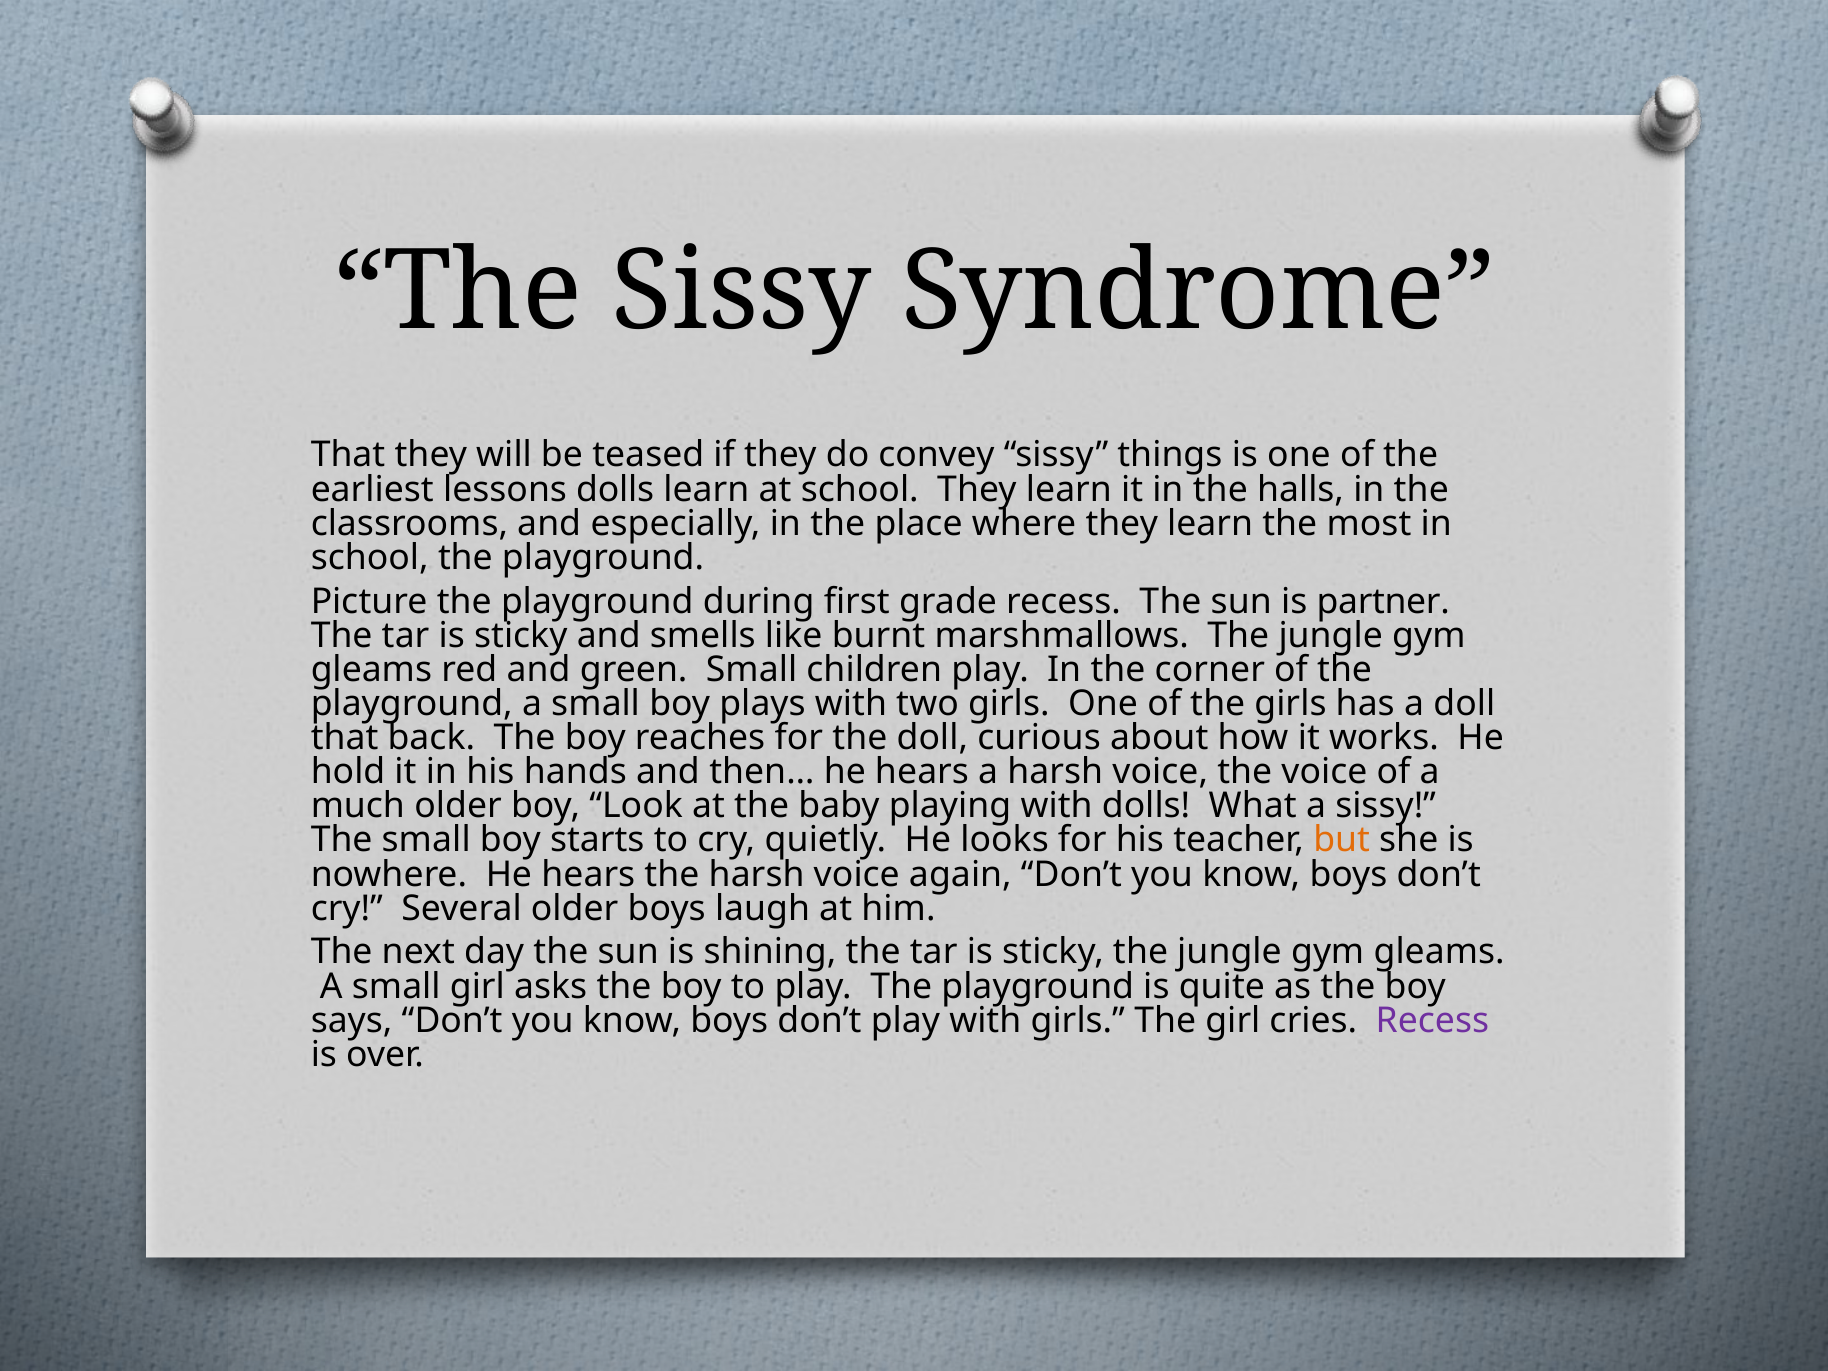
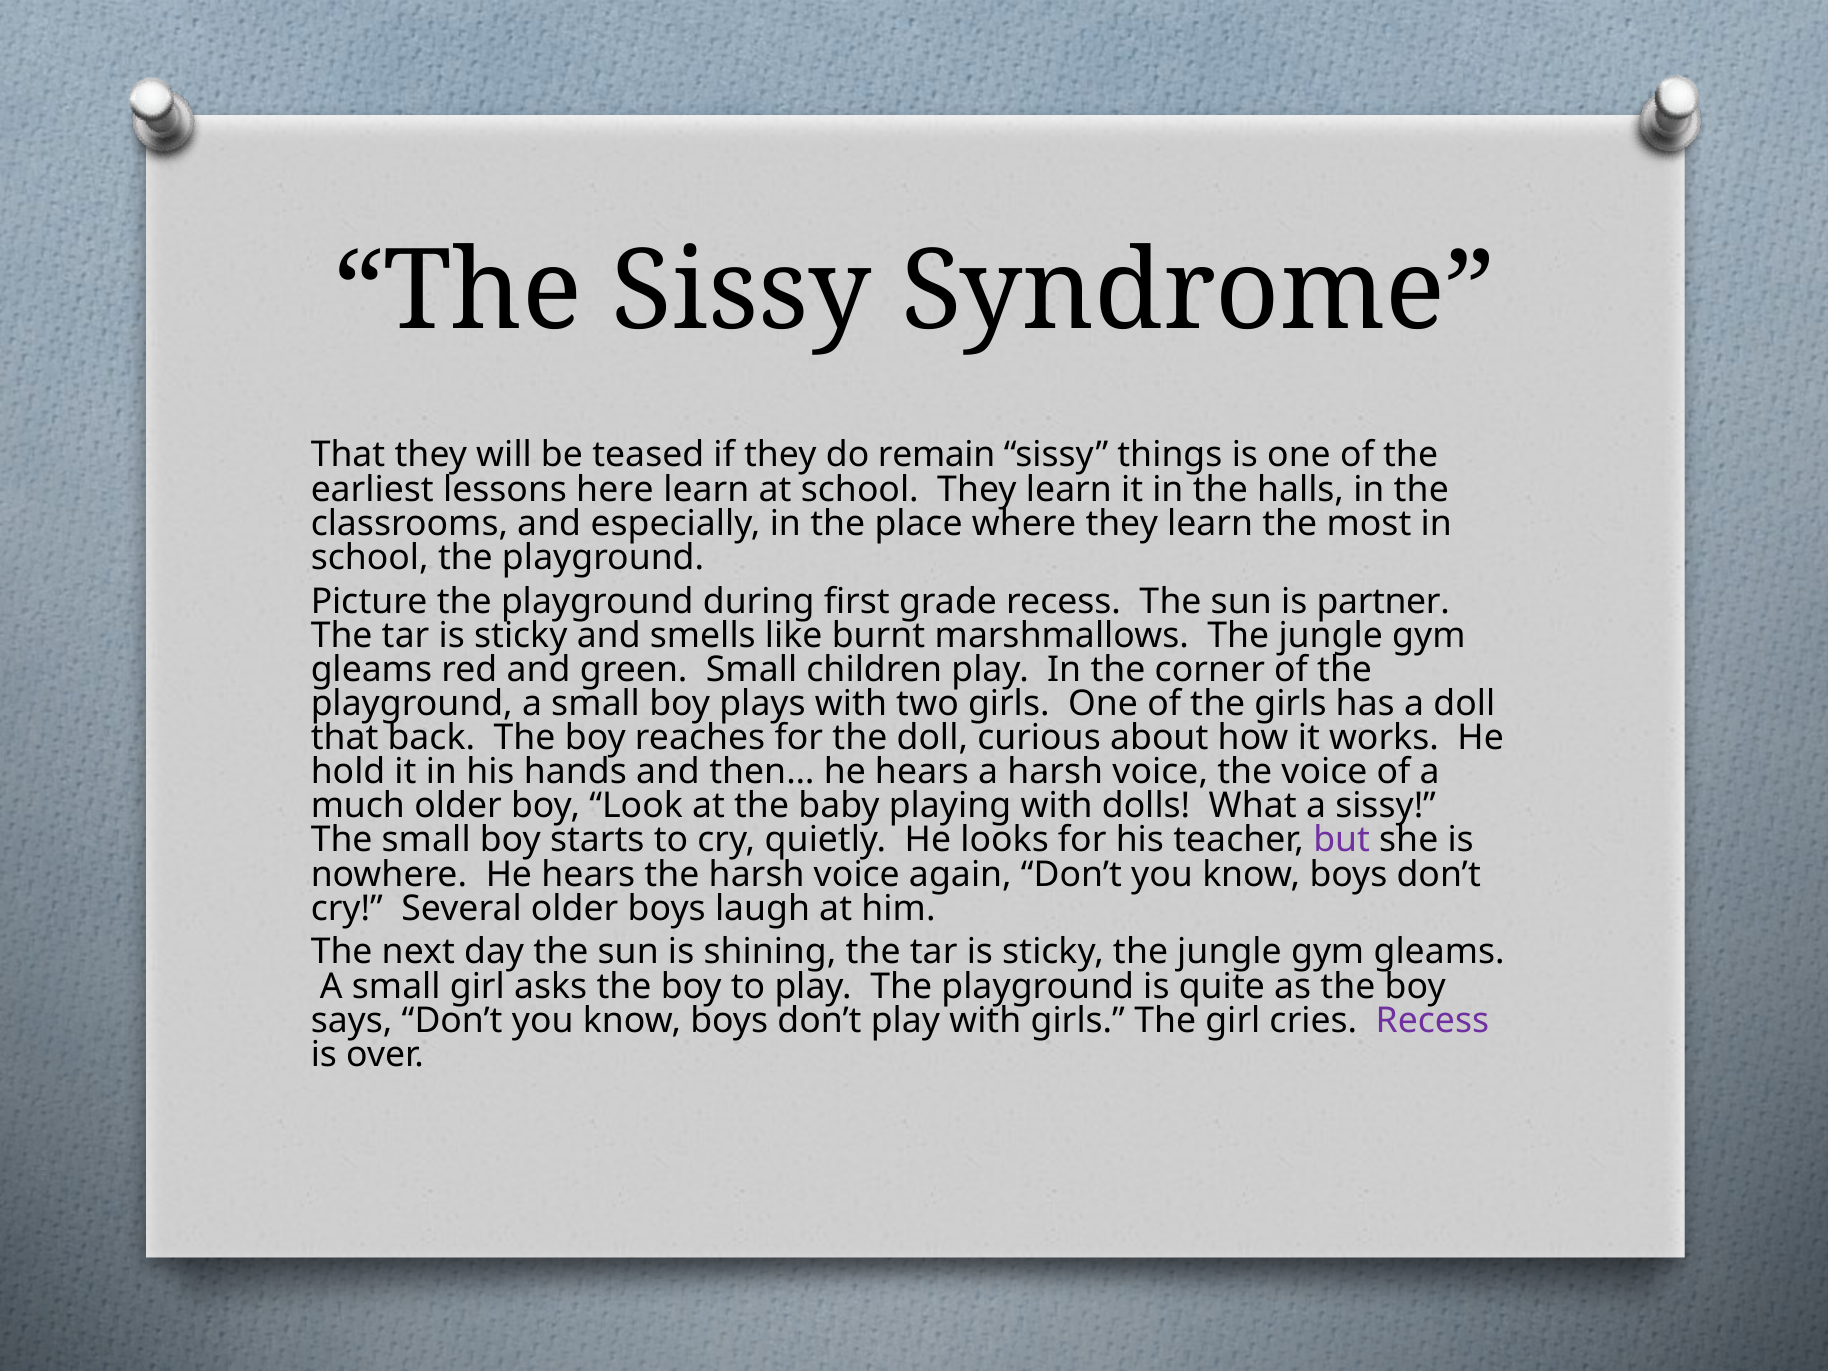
convey: convey -> remain
lessons dolls: dolls -> here
but colour: orange -> purple
